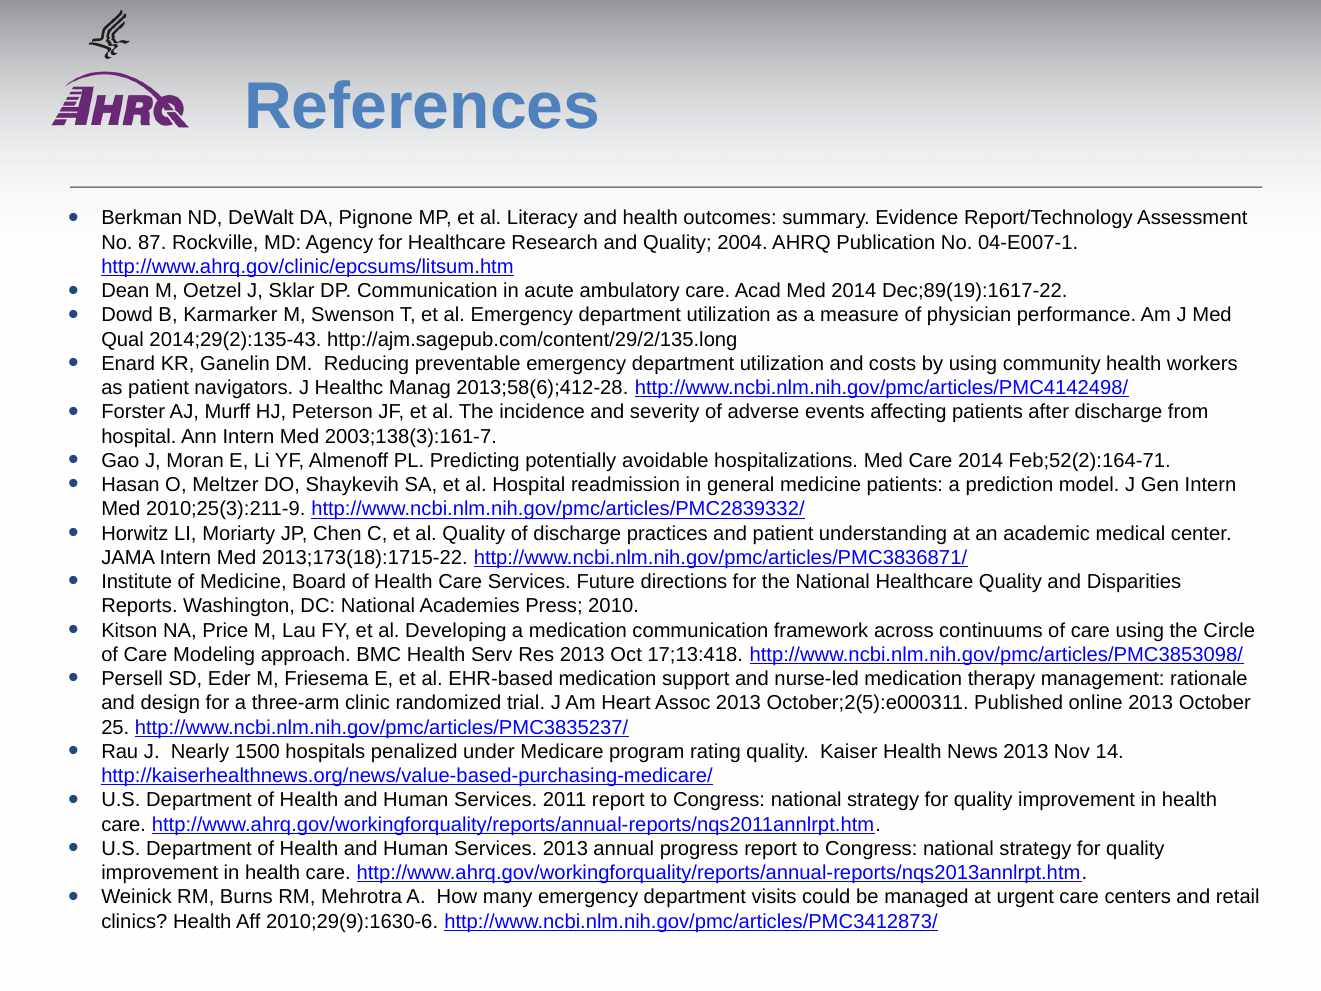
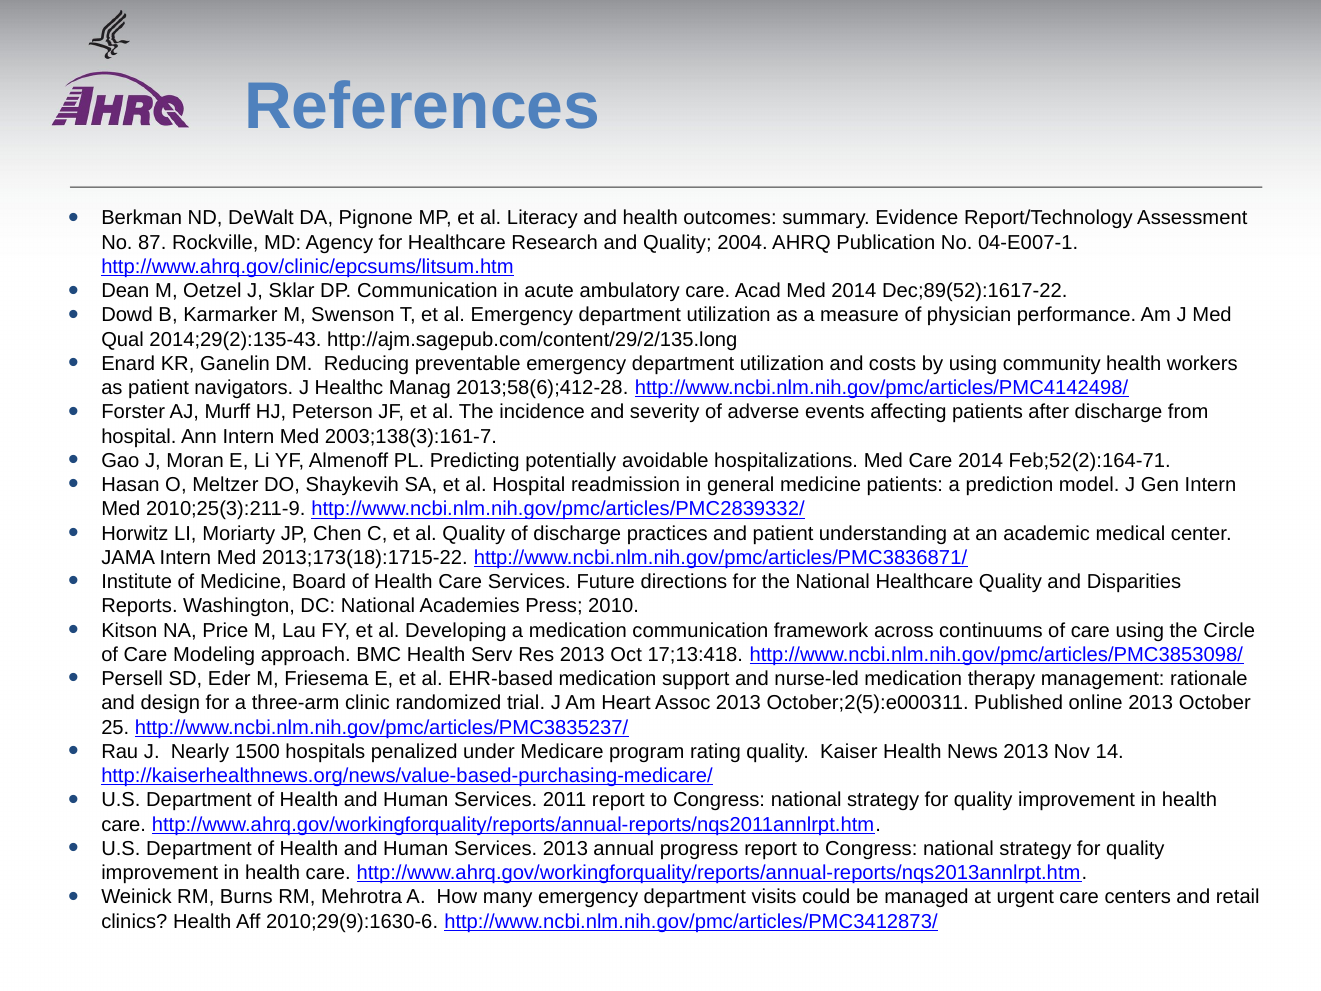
Dec;89(19):1617-22: Dec;89(19):1617-22 -> Dec;89(52):1617-22
